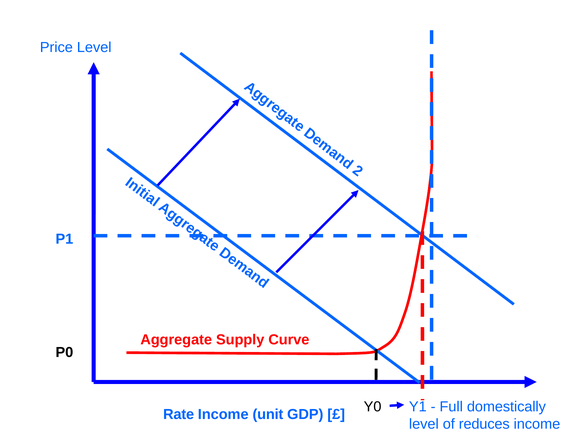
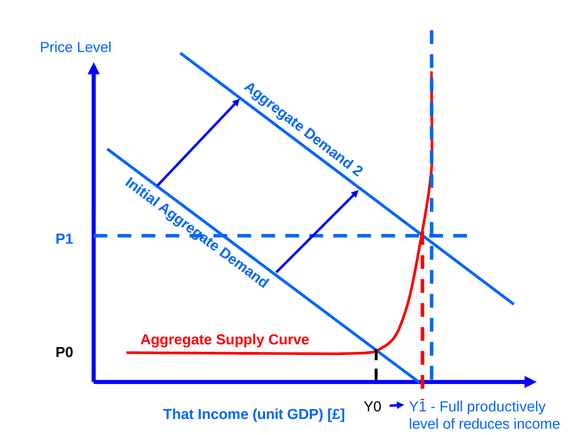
domestically: domestically -> productively
Rate: Rate -> That
